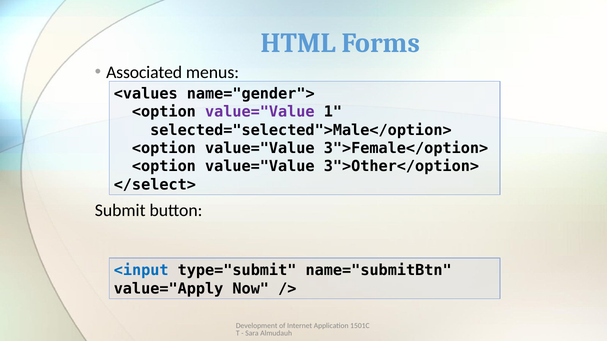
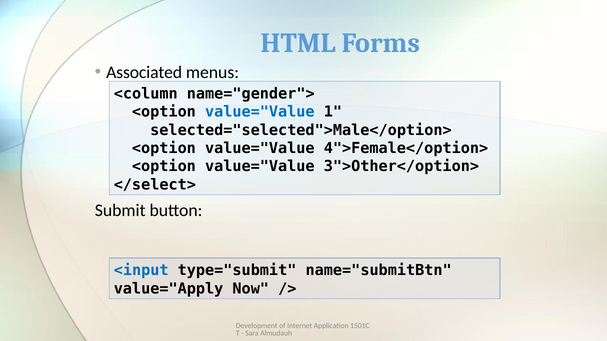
<values: <values -> <column
value="Value at (260, 112) colour: purple -> blue
3">Female</option>: 3">Female</option> -> 4">Female</option>
